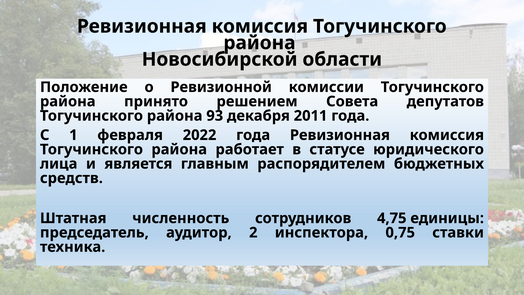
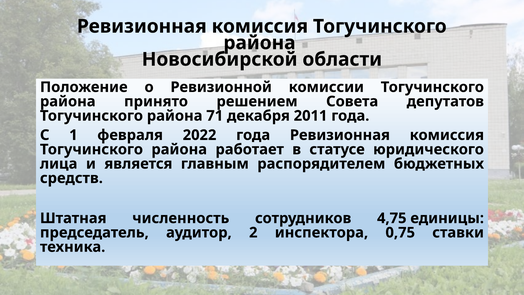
93: 93 -> 71
